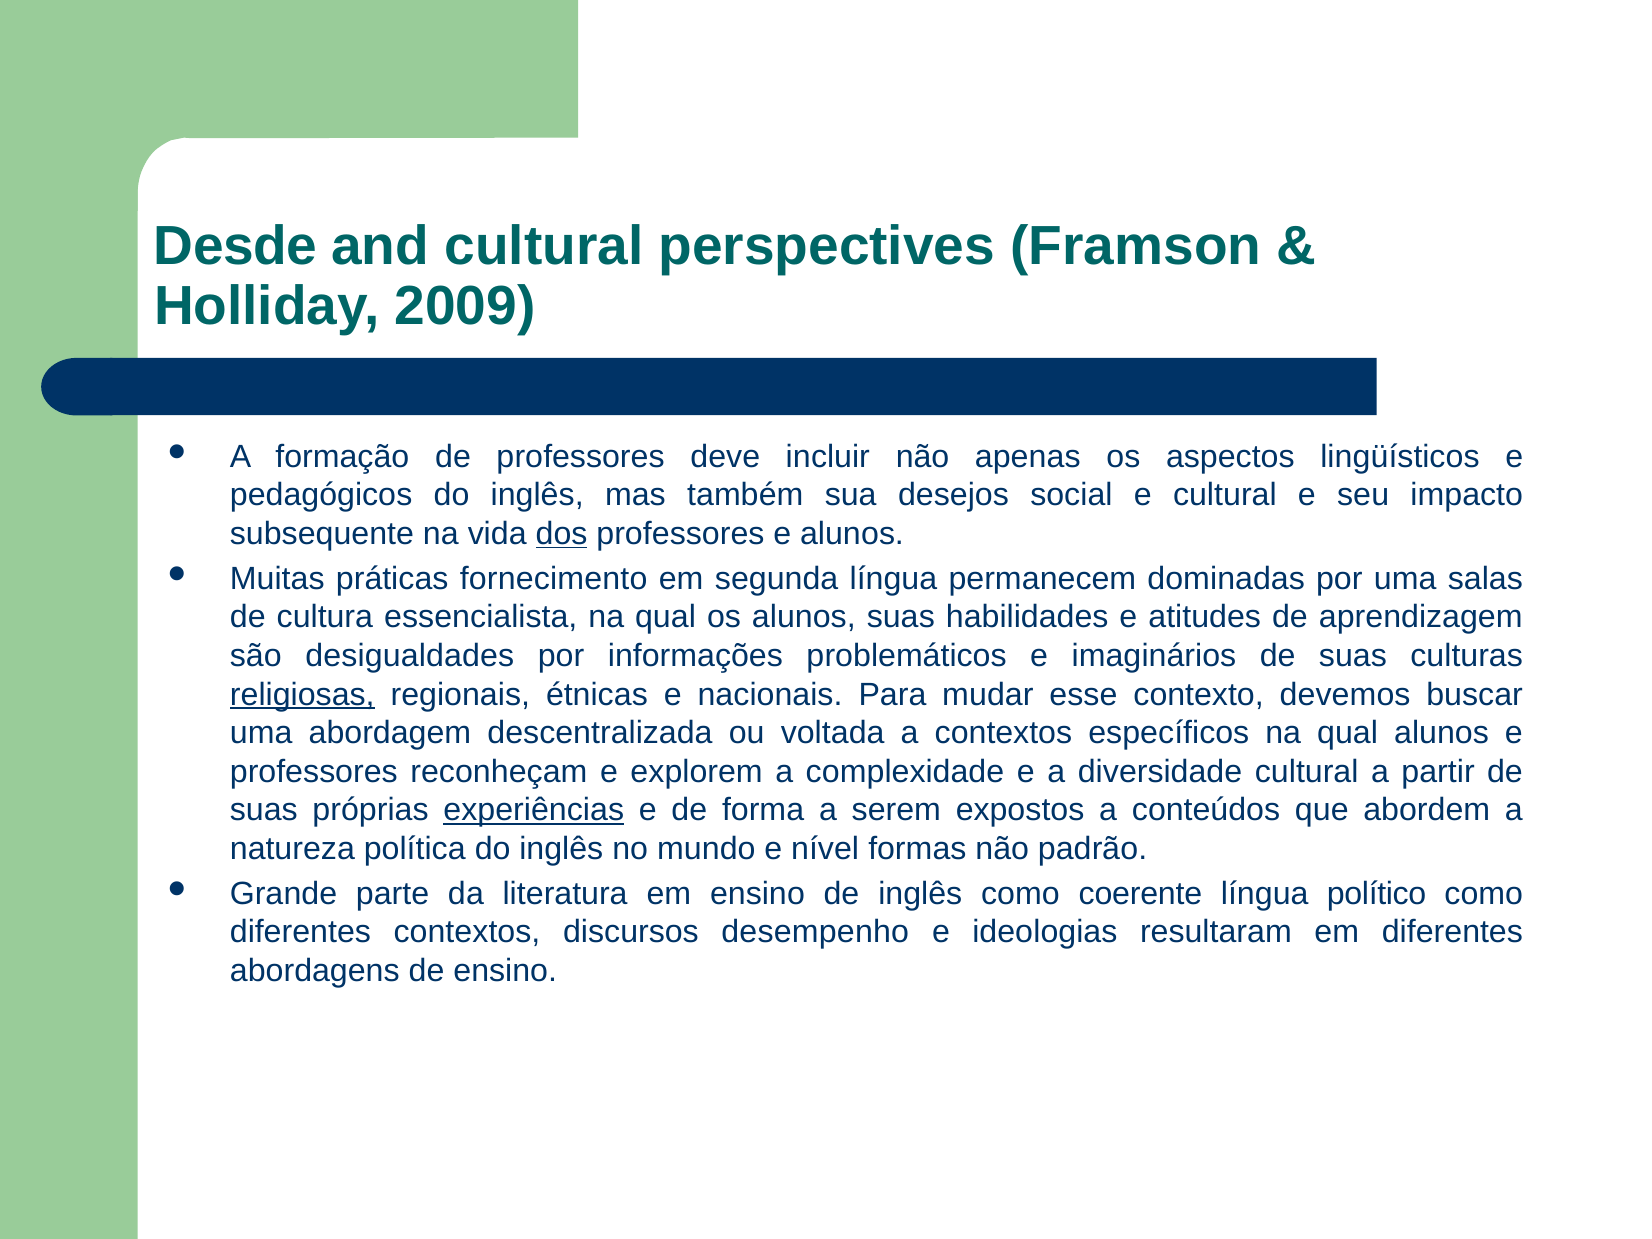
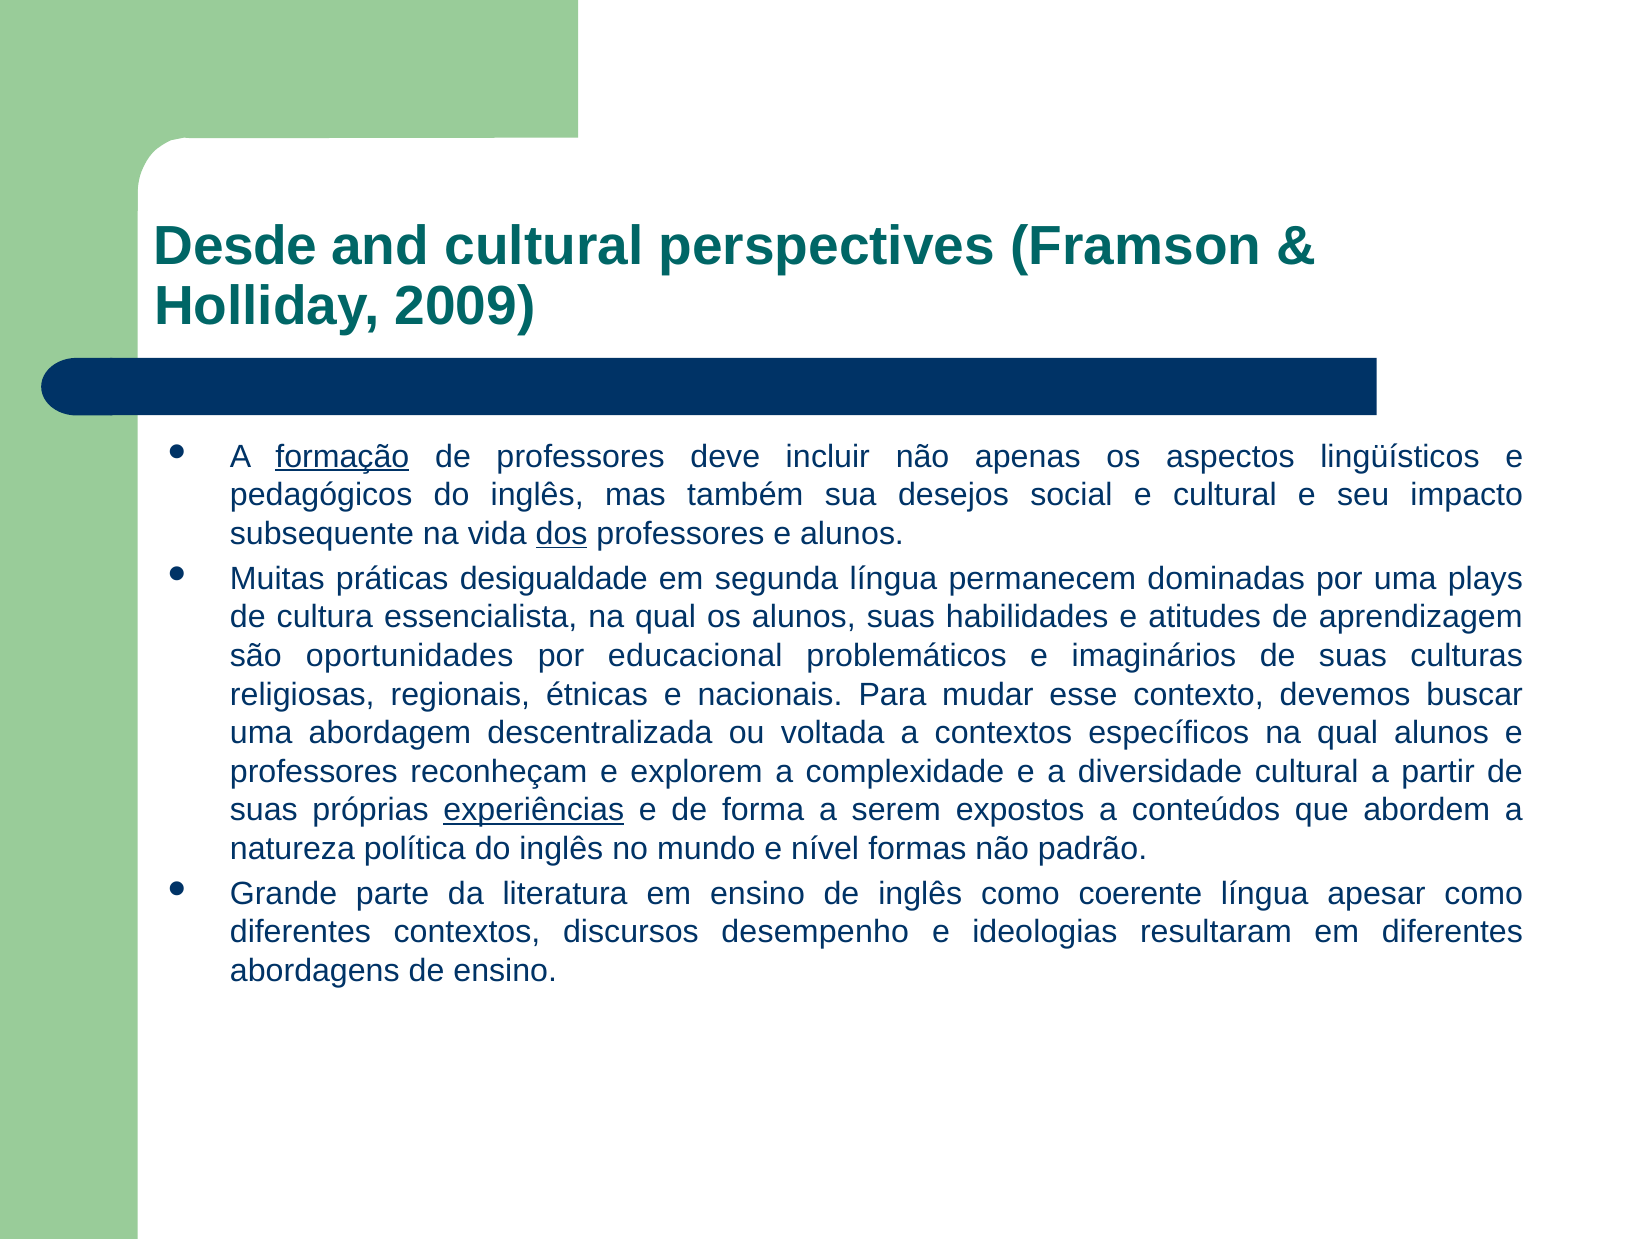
formação underline: none -> present
fornecimento: fornecimento -> desigualdade
salas: salas -> plays
desigualdades: desigualdades -> oportunidades
informações: informações -> educacional
religiosas underline: present -> none
político: político -> apesar
